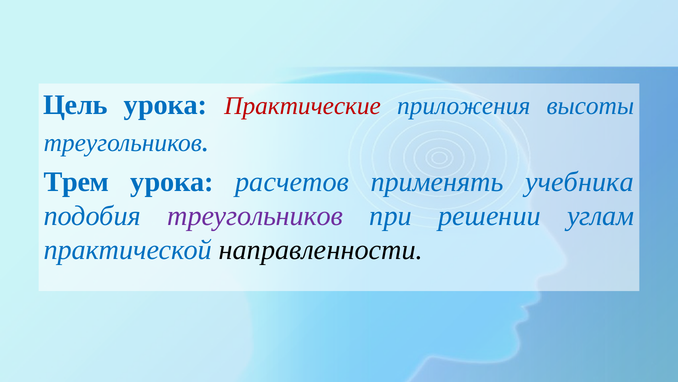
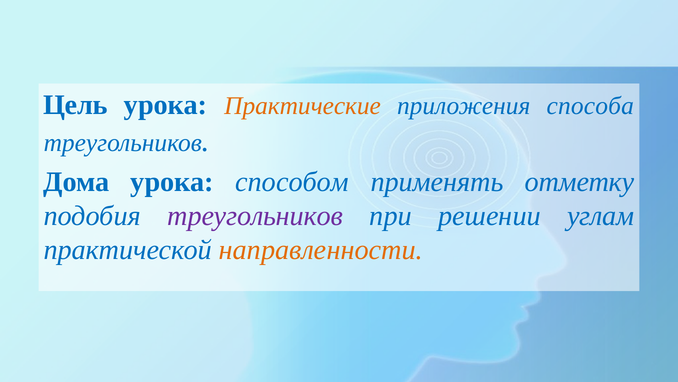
Практические colour: red -> orange
высоты: высоты -> способа
Трем: Трем -> Дома
расчетов: расчетов -> способом
учебника: учебника -> отметку
направленности colour: black -> orange
